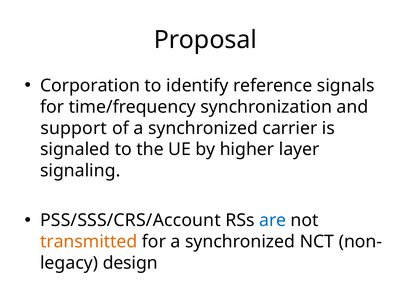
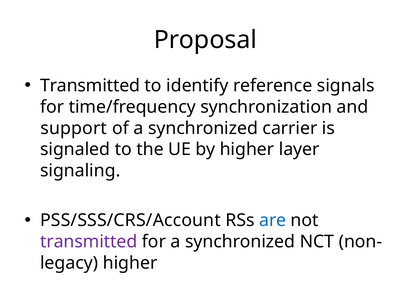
Corporation at (90, 86): Corporation -> Transmitted
transmitted at (89, 242) colour: orange -> purple
design at (130, 263): design -> higher
